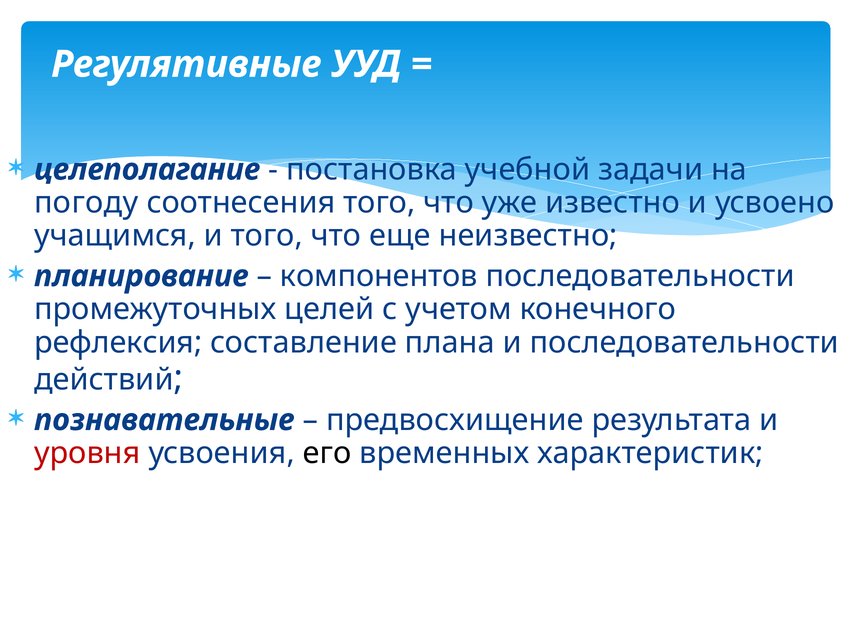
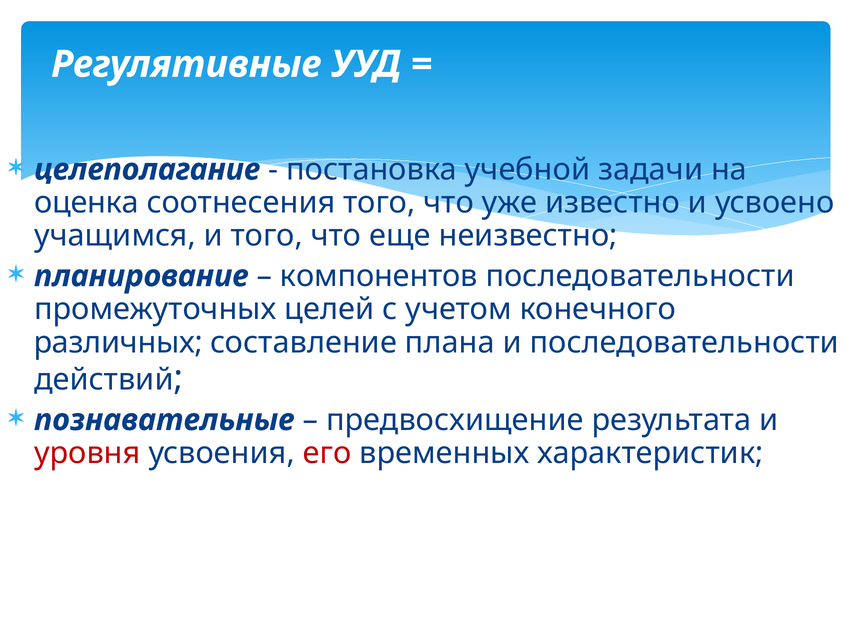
погоду: погоду -> оценка
рефлексия: рефлексия -> различных
его colour: black -> red
